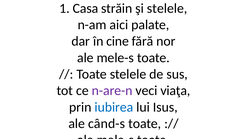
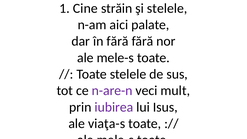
Casa: Casa -> Cine
în cine: cine -> fără
viaţa: viaţa -> mult
iubirea colour: blue -> purple
când-s: când-s -> viaţa-s
